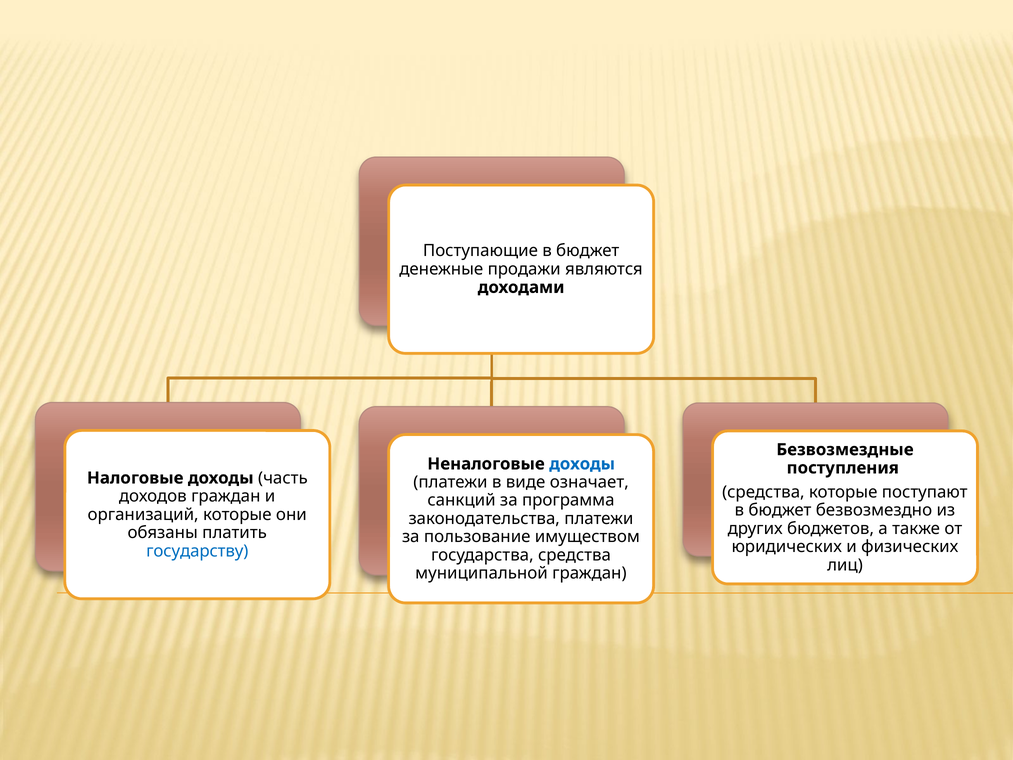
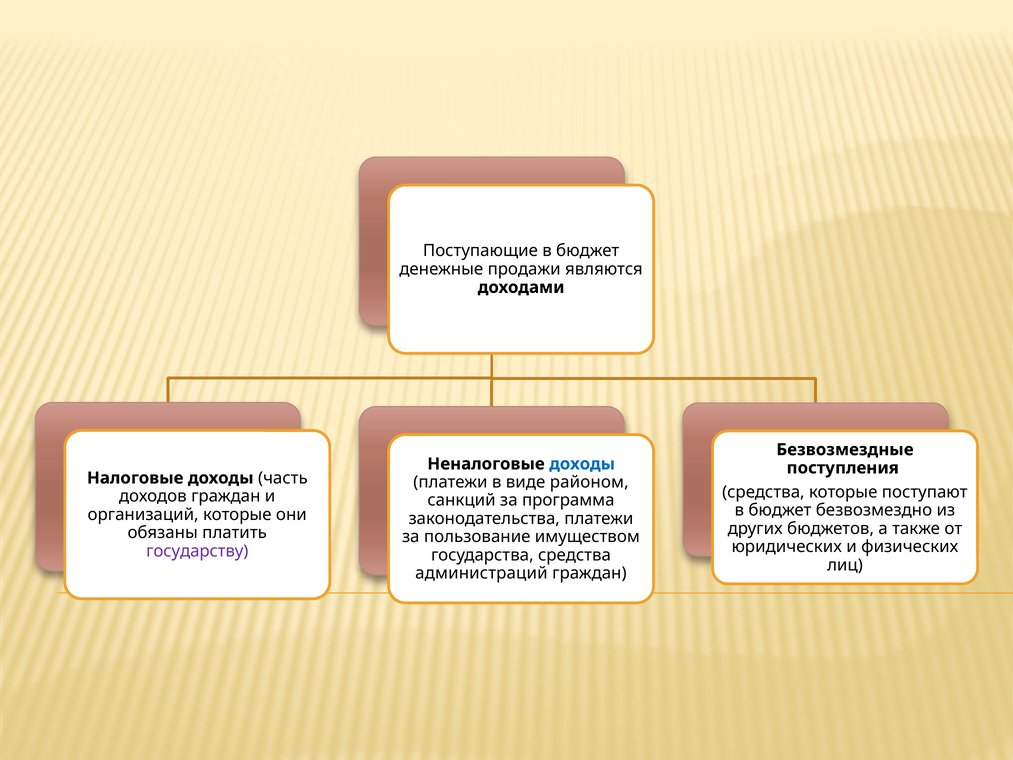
означает: означает -> районом
государству colour: blue -> purple
муниципальной: муниципальной -> администраций
